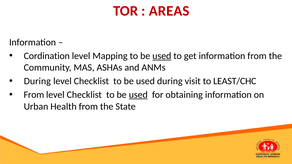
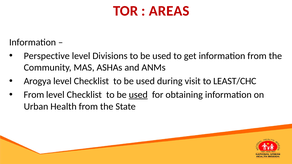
Cordination: Cordination -> Perspective
Mapping: Mapping -> Divisions
used at (162, 56) underline: present -> none
During at (37, 81): During -> Arogya
